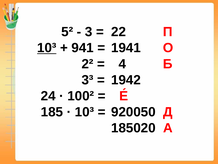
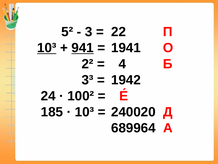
941 underline: none -> present
920050: 920050 -> 240020
185020: 185020 -> 689964
